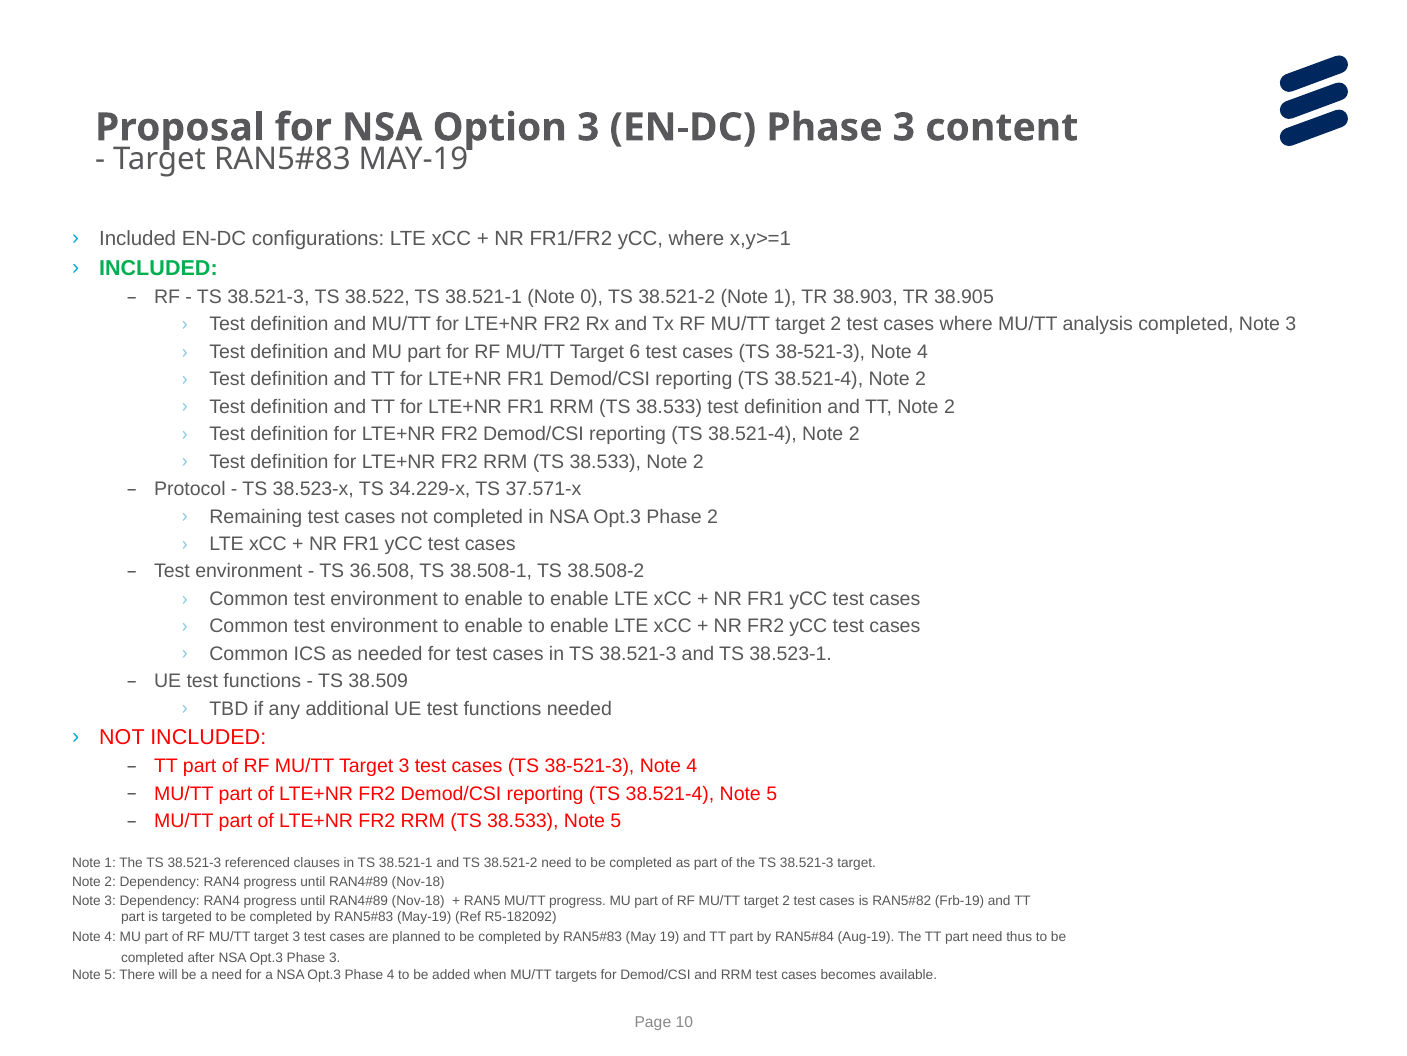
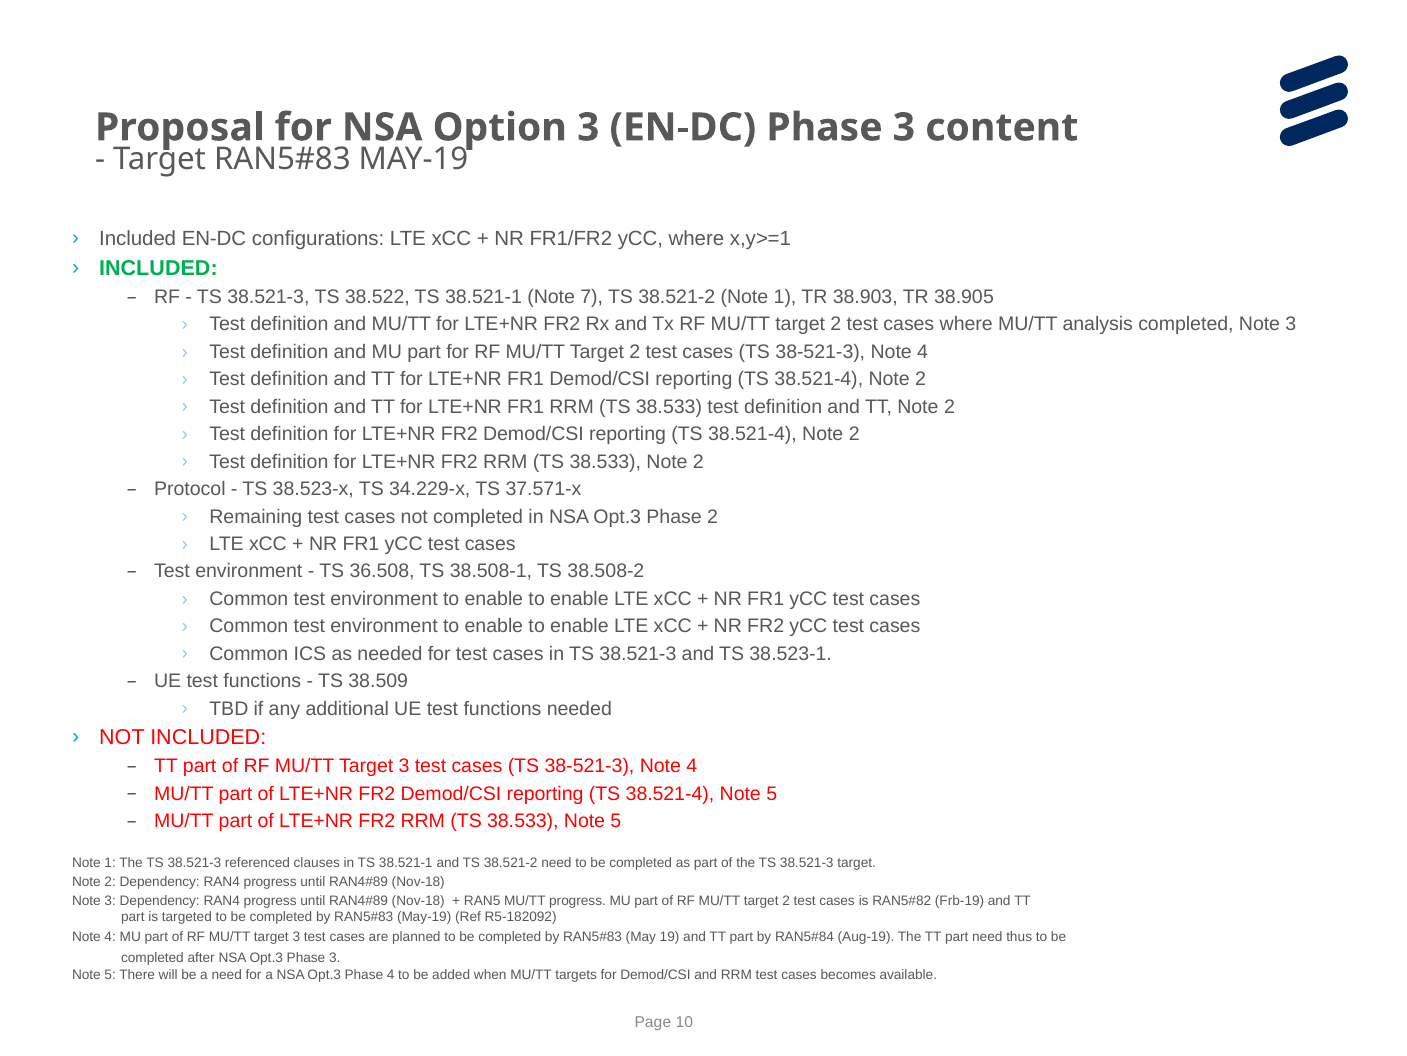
0: 0 -> 7
6 at (635, 352): 6 -> 2
